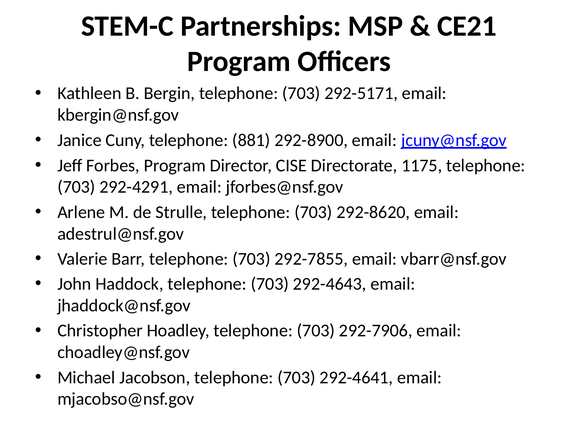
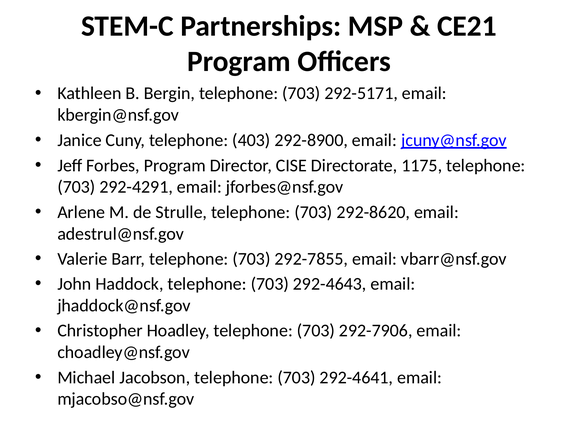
881: 881 -> 403
